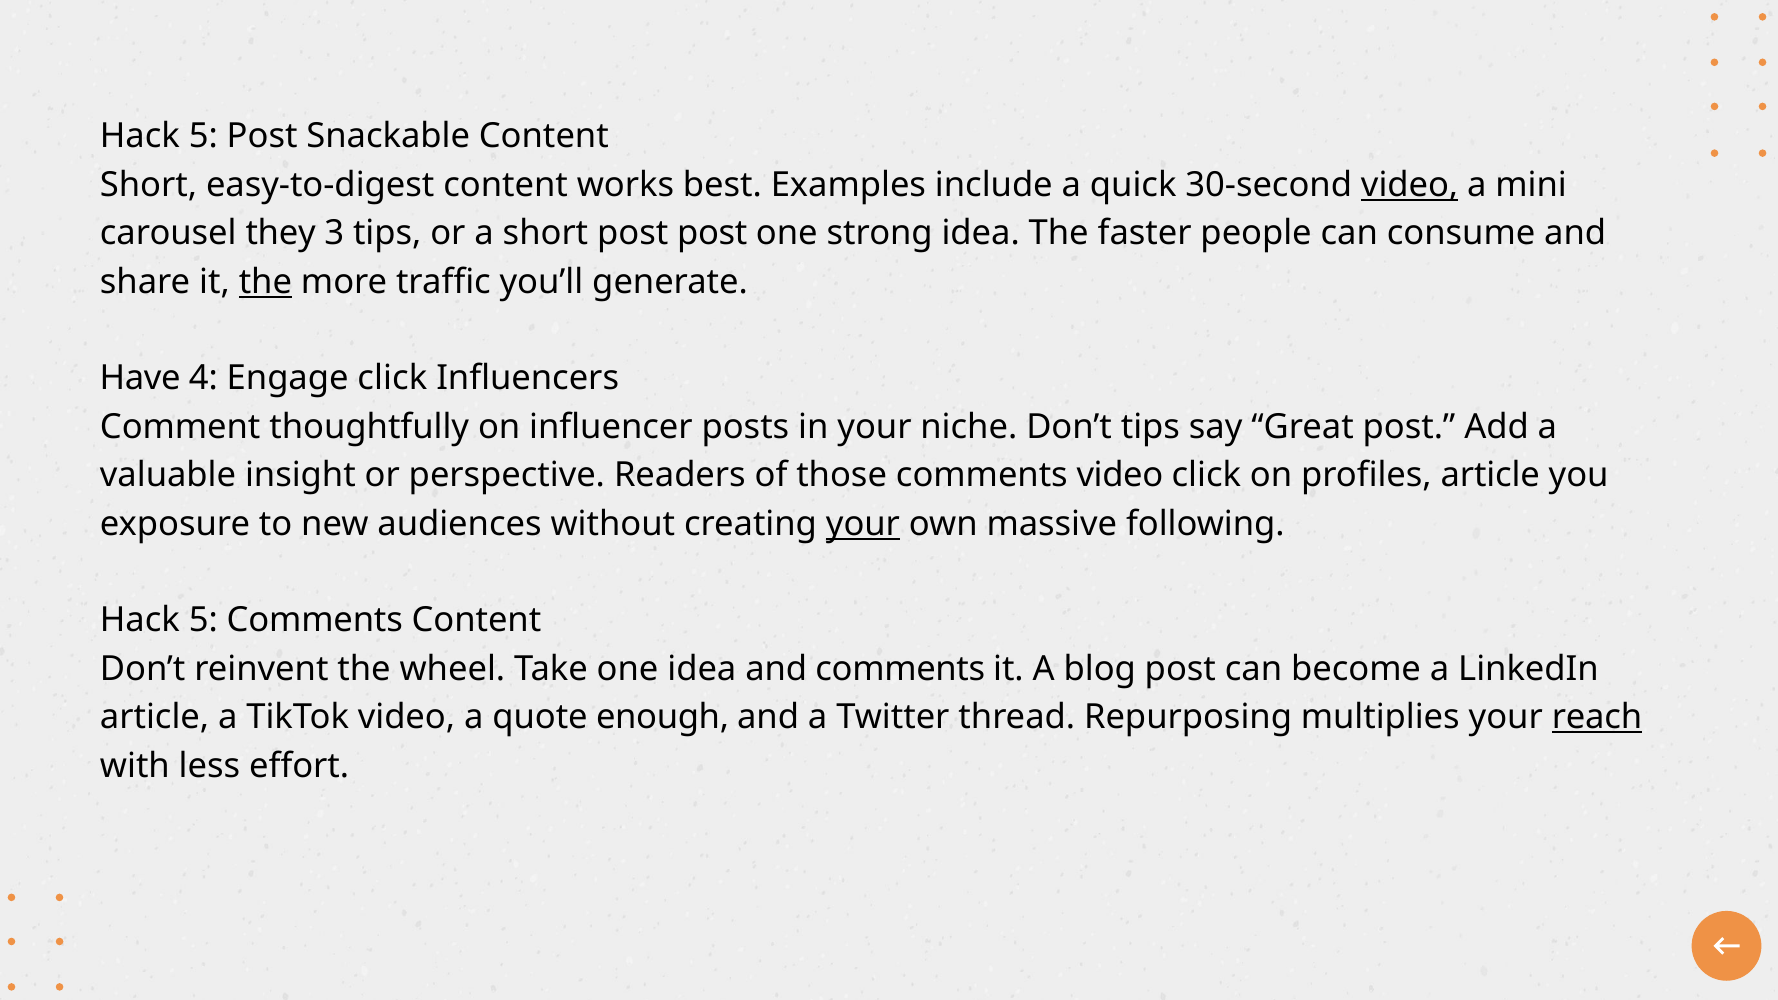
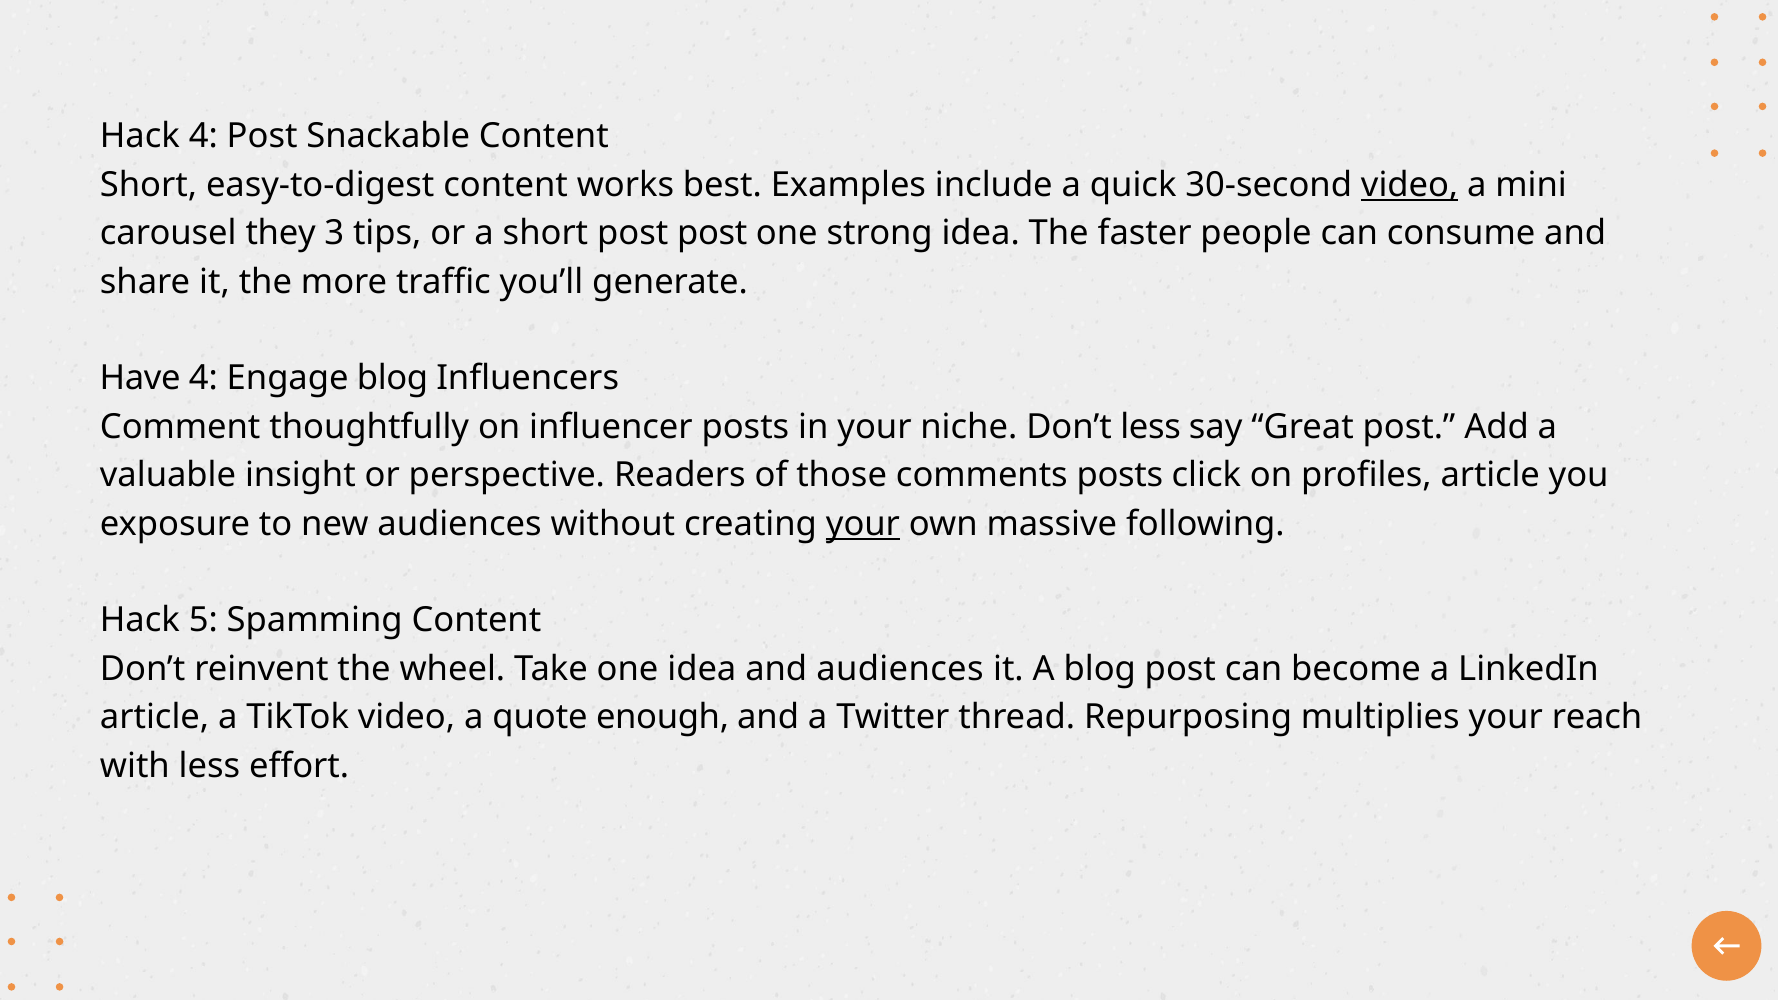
5 at (203, 136): 5 -> 4
the at (265, 282) underline: present -> none
Engage click: click -> blog
Don’t tips: tips -> less
comments video: video -> posts
5 Comments: Comments -> Spamming
and comments: comments -> audiences
reach underline: present -> none
